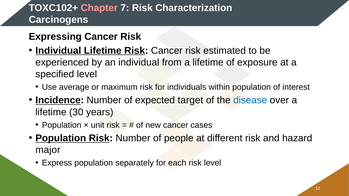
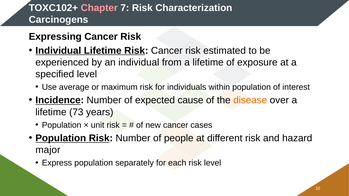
target: target -> cause
disease colour: blue -> orange
30: 30 -> 73
